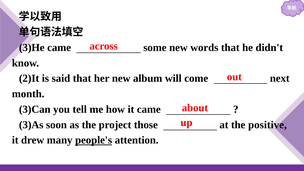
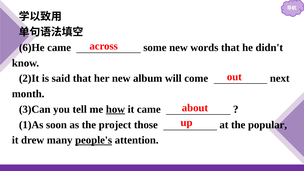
3)He: 3)He -> 6)He
how underline: none -> present
3)As: 3)As -> 1)As
positive: positive -> popular
